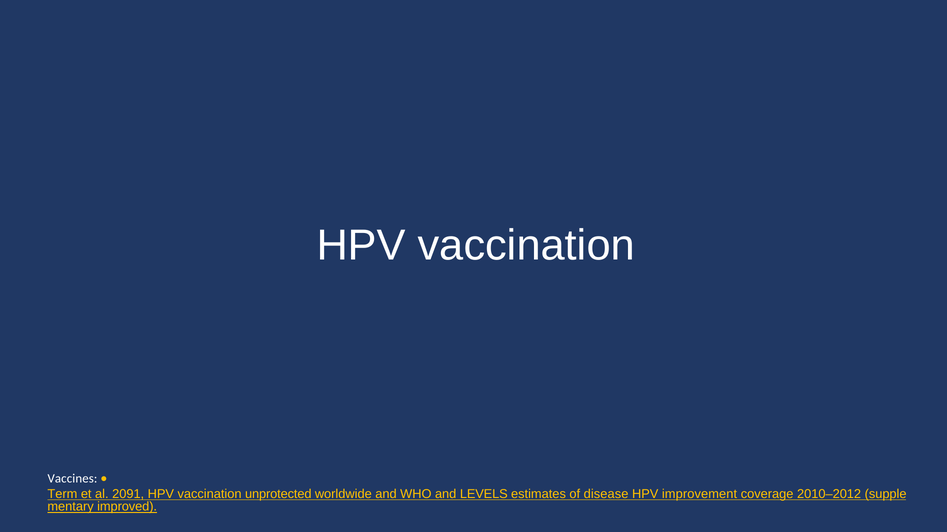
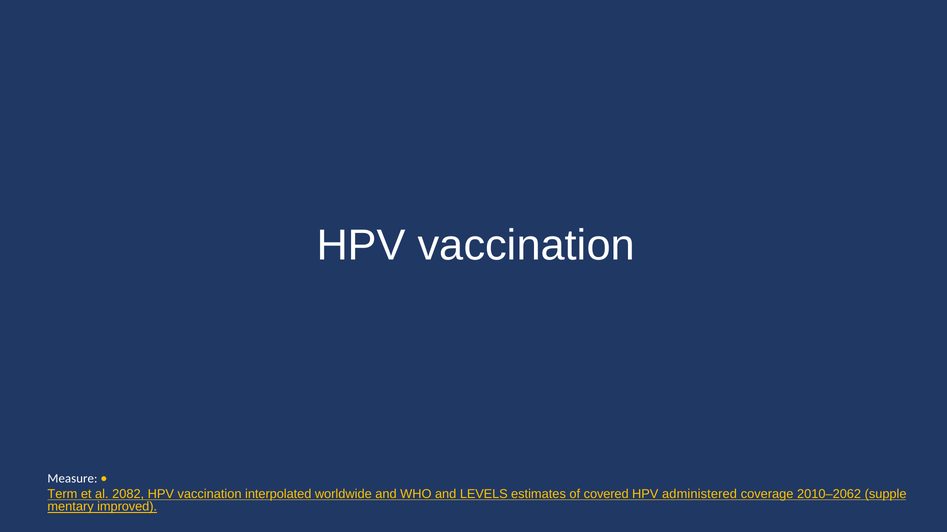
Vaccines: Vaccines -> Measure
2091: 2091 -> 2082
unprotected: unprotected -> interpolated
disease: disease -> covered
improvement: improvement -> administered
2010–2012: 2010–2012 -> 2010–2062
